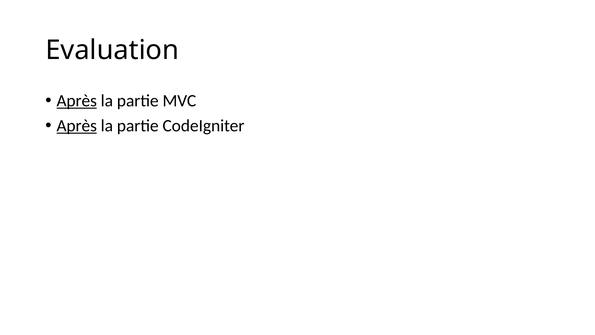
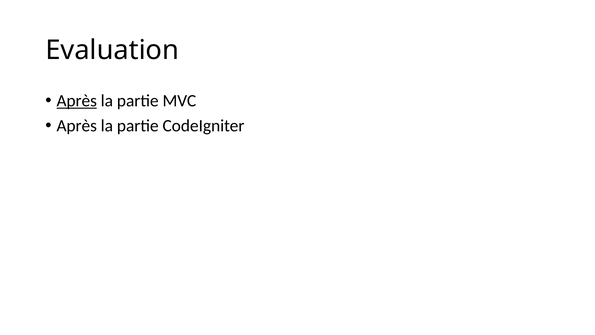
Après at (77, 126) underline: present -> none
